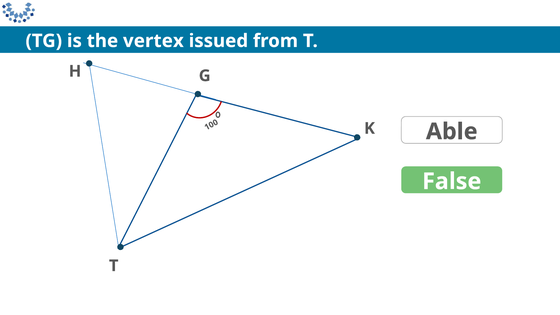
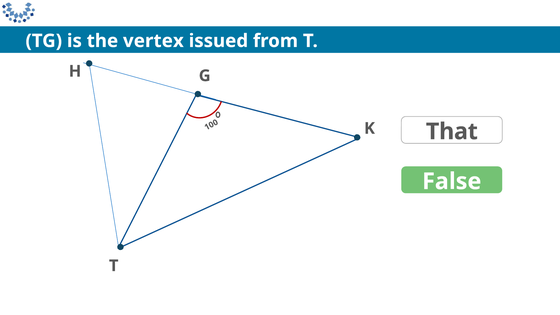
Able: Able -> That
